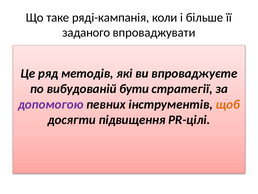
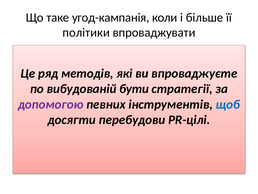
ряді-кампанія: ряді-кампанія -> угод-кампанія
заданого: заданого -> політики
щоб colour: orange -> blue
підвищення: підвищення -> перебудови
